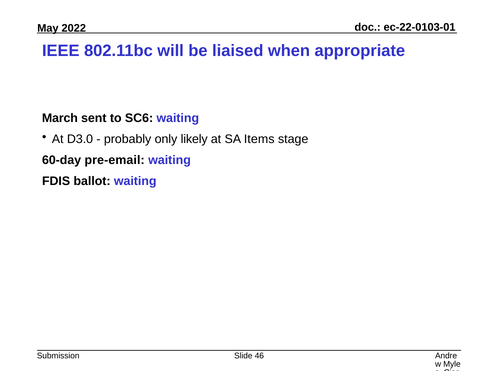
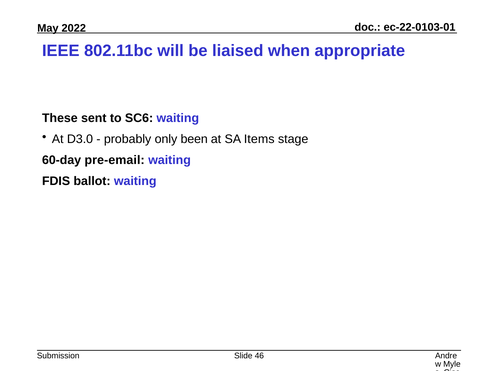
March: March -> These
likely: likely -> been
